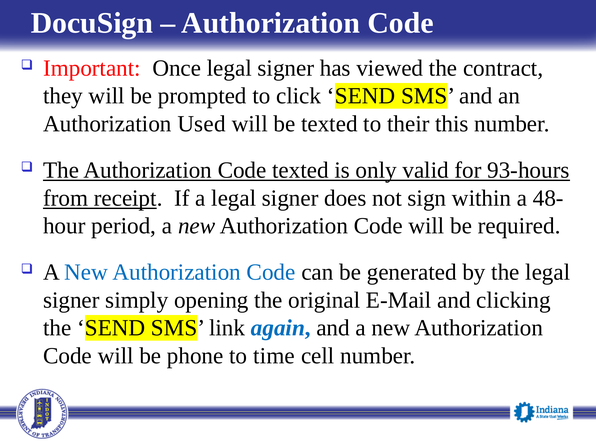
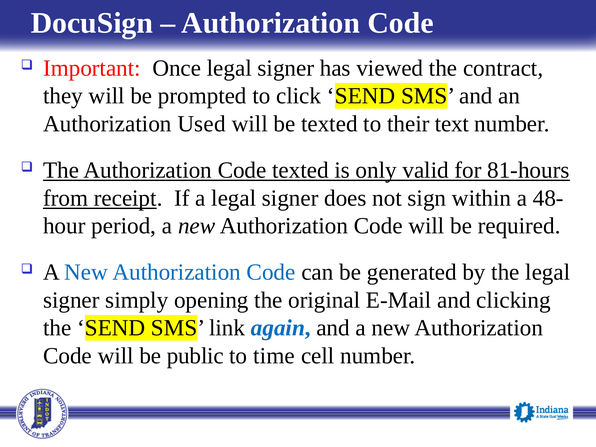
this: this -> text
93-hours: 93-hours -> 81-hours
phone: phone -> public
